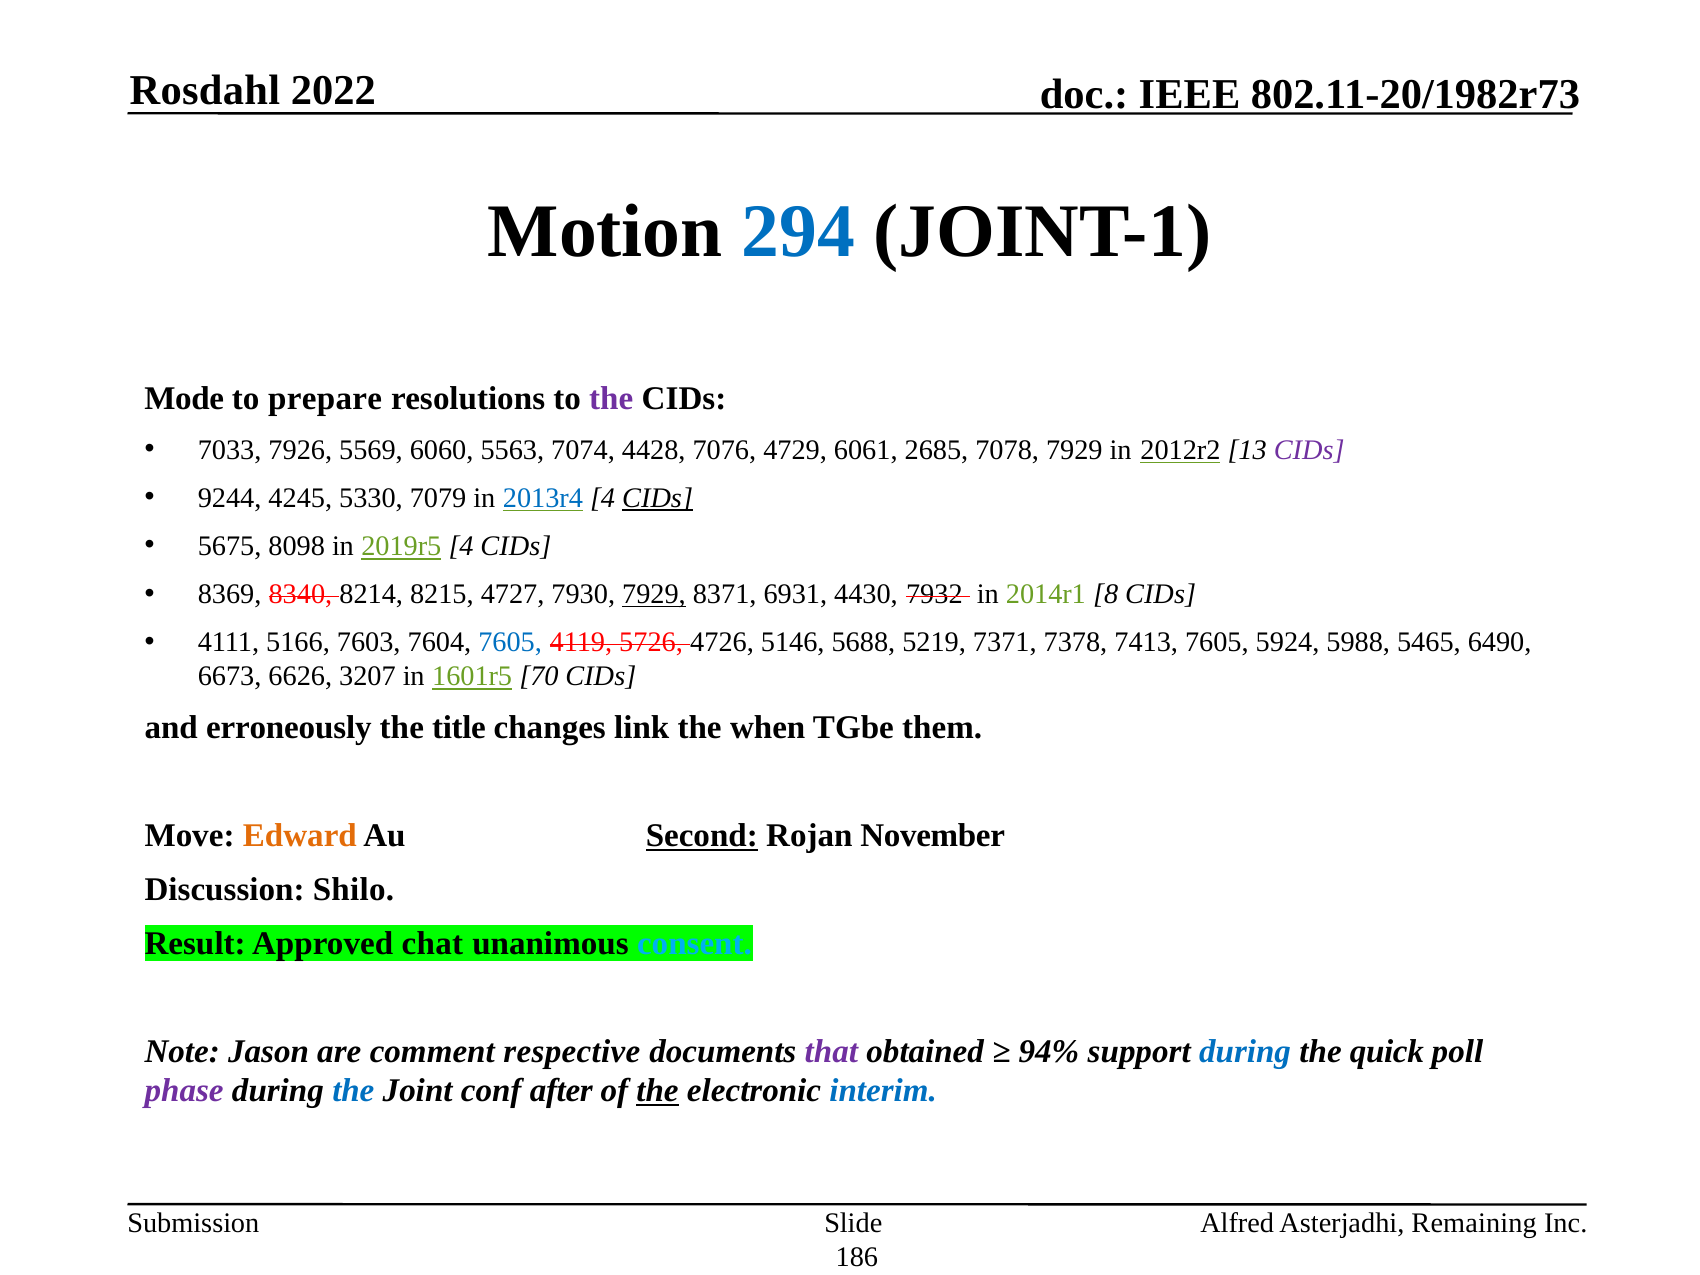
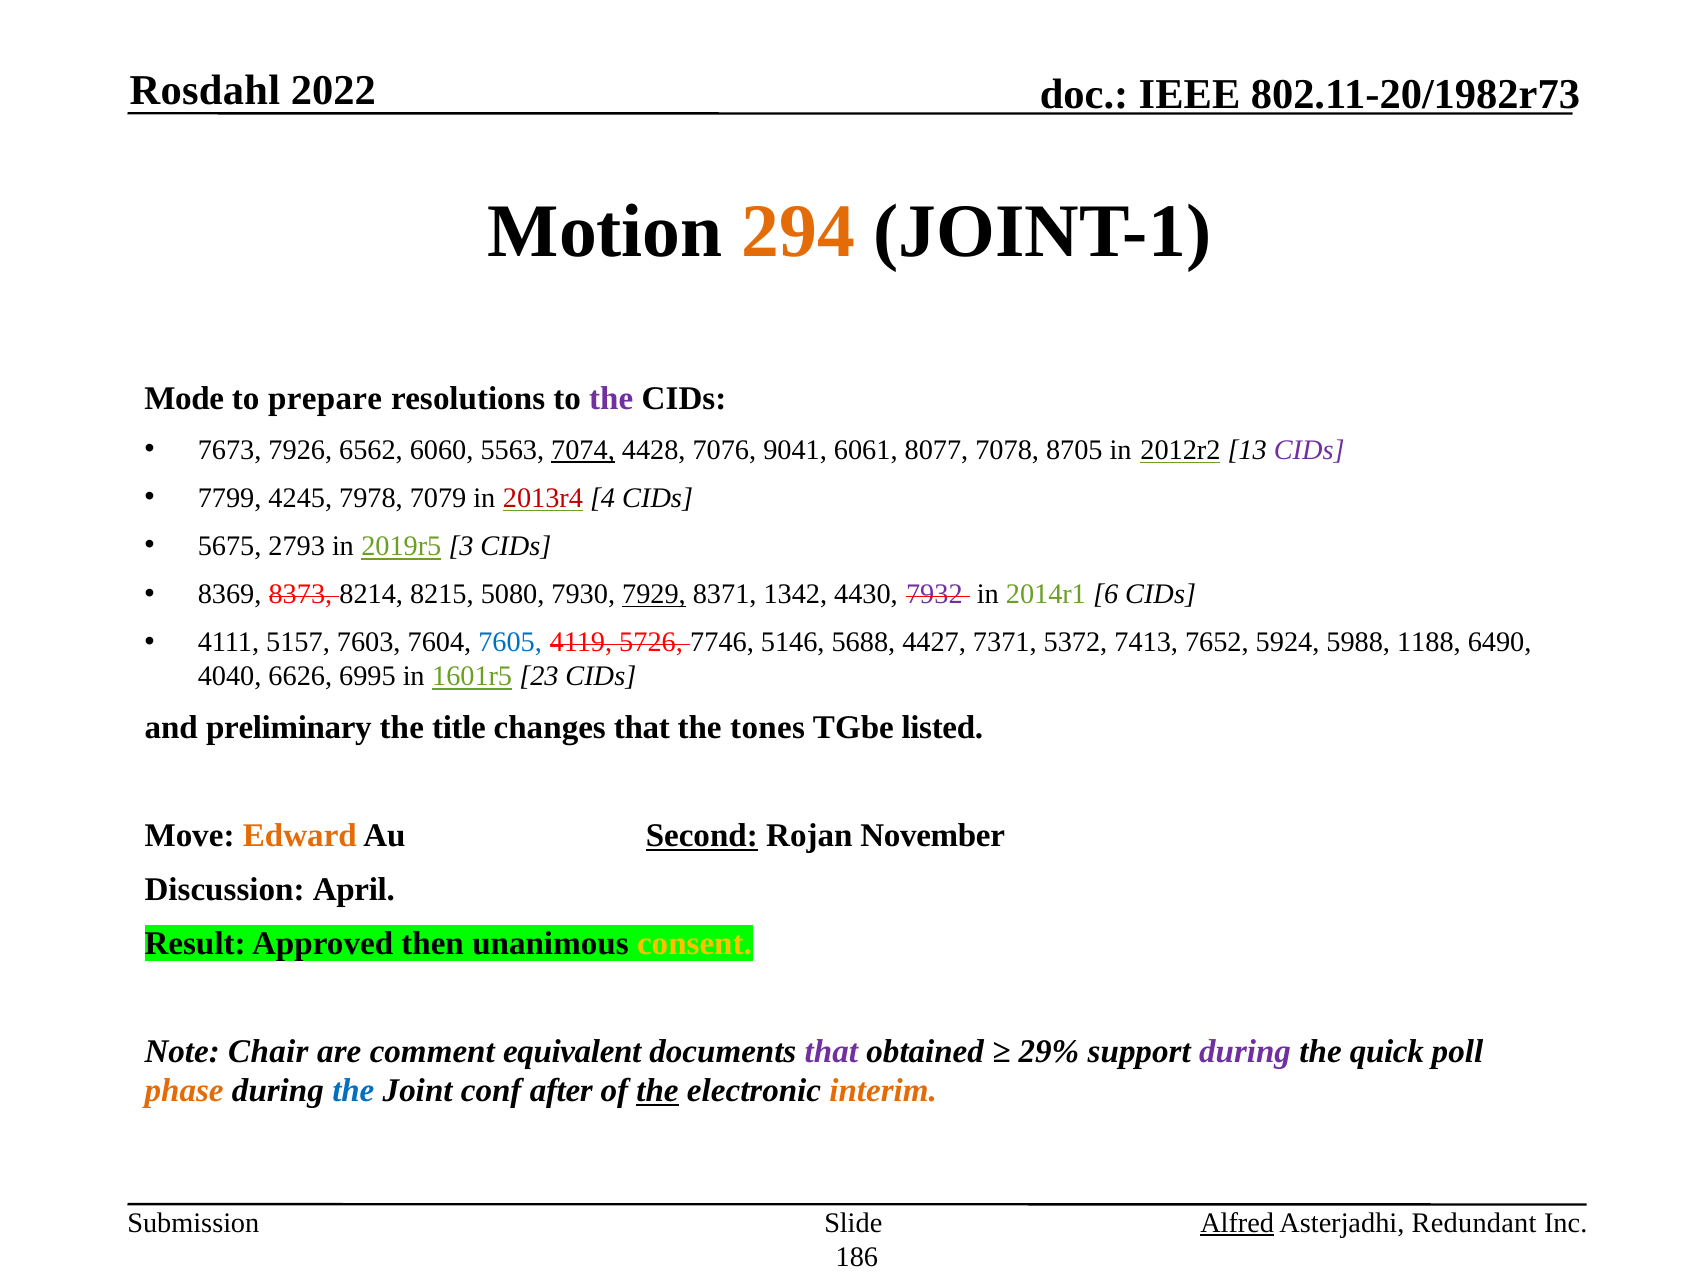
294 colour: blue -> orange
7033: 7033 -> 7673
5569: 5569 -> 6562
7074 underline: none -> present
4729: 4729 -> 9041
2685: 2685 -> 8077
7078 7929: 7929 -> 8705
9244: 9244 -> 7799
5330: 5330 -> 7978
2013r4 colour: blue -> red
CIDs at (658, 498) underline: present -> none
8098: 8098 -> 2793
2019r5 4: 4 -> 3
8340: 8340 -> 8373
4727: 4727 -> 5080
6931: 6931 -> 1342
7932 colour: black -> purple
8: 8 -> 6
5166: 5166 -> 5157
4726: 4726 -> 7746
5219: 5219 -> 4427
7378: 7378 -> 5372
7413 7605: 7605 -> 7652
5465: 5465 -> 1188
6673: 6673 -> 4040
3207: 3207 -> 6995
70: 70 -> 23
erroneously: erroneously -> preliminary
changes link: link -> that
when: when -> tones
them: them -> listed
Shilo: Shilo -> April
chat: chat -> then
consent colour: light blue -> yellow
Jason: Jason -> Chair
respective: respective -> equivalent
94%: 94% -> 29%
during at (1245, 1051) colour: blue -> purple
phase colour: purple -> orange
interim colour: blue -> orange
Alfred underline: none -> present
Remaining: Remaining -> Redundant
